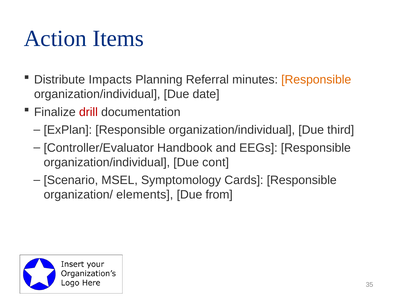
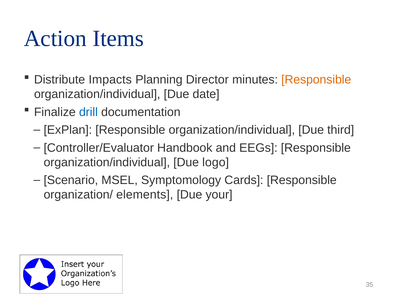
Referral: Referral -> Director
drill colour: red -> blue
cont: cont -> logo
from: from -> your
